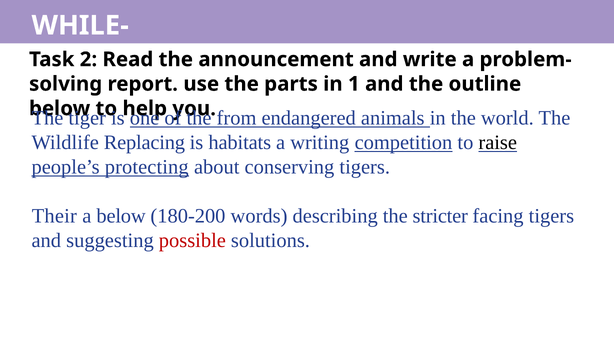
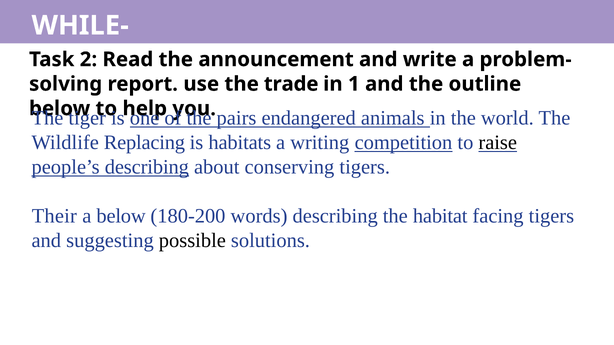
parts: parts -> trade
from: from -> pairs
people’s protecting: protecting -> describing
stricter: stricter -> habitat
possible colour: red -> black
